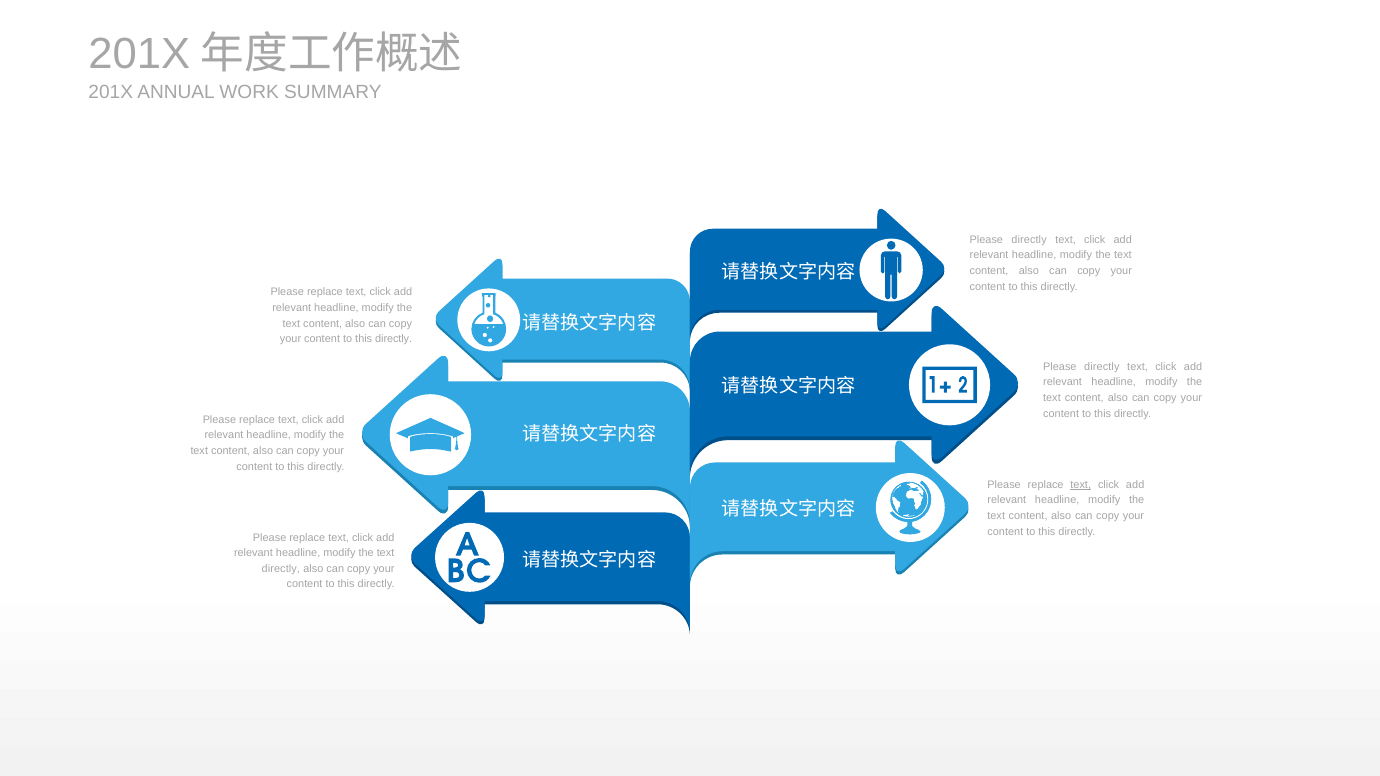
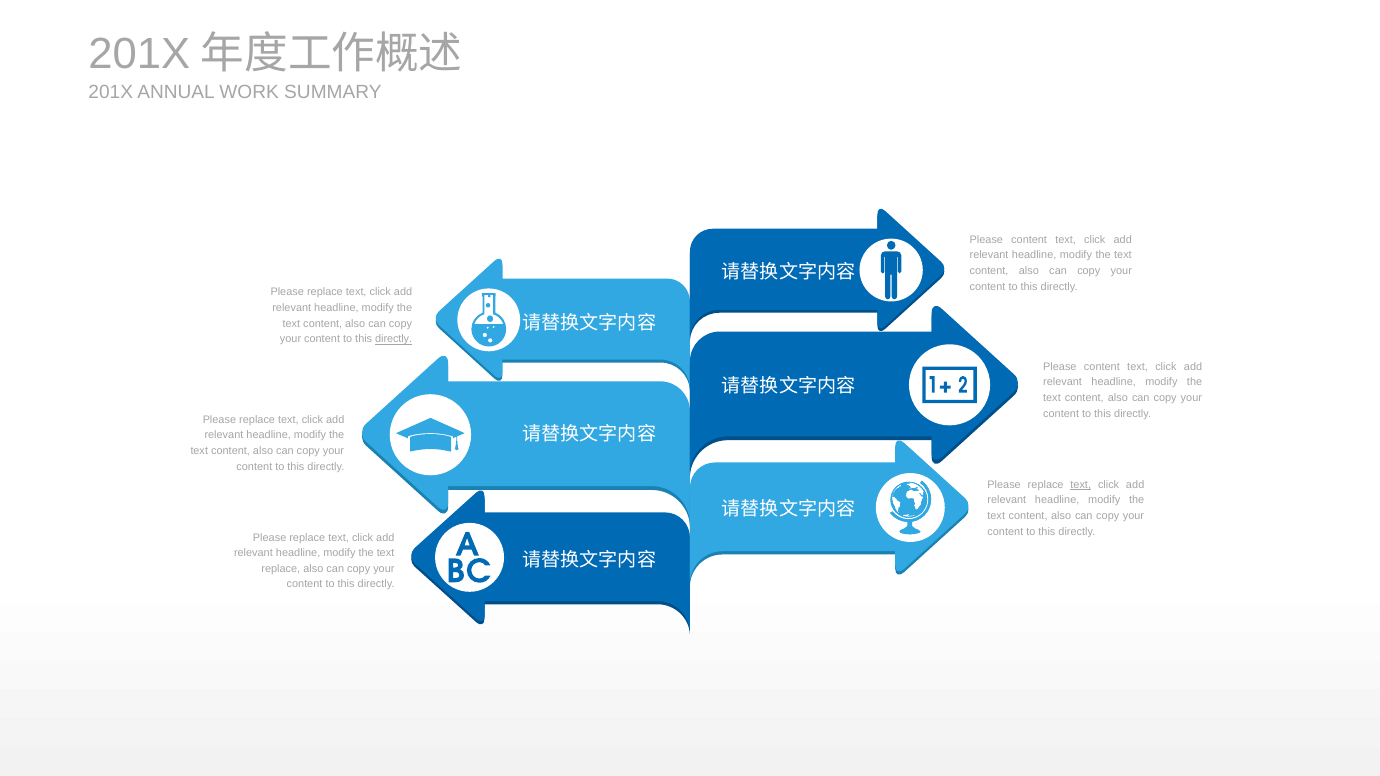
directly at (1029, 240): directly -> content
directly at (394, 339) underline: none -> present
directly at (1102, 367): directly -> content
directly at (281, 569): directly -> replace
